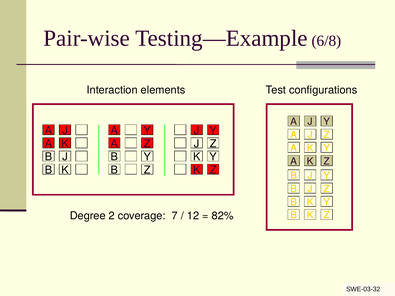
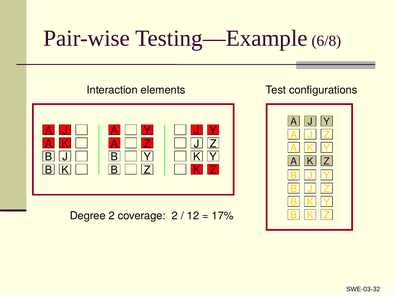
coverage 7: 7 -> 2
82%: 82% -> 17%
